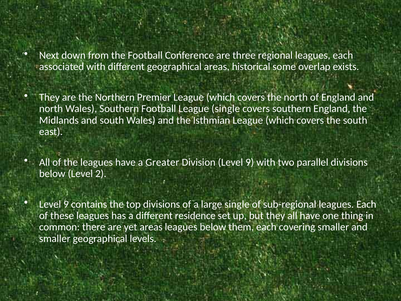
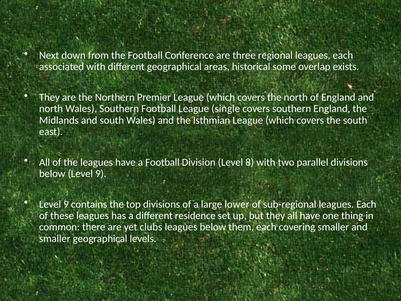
a Greater: Greater -> Football
Division Level 9: 9 -> 8
below Level 2: 2 -> 9
large single: single -> lower
yet areas: areas -> clubs
